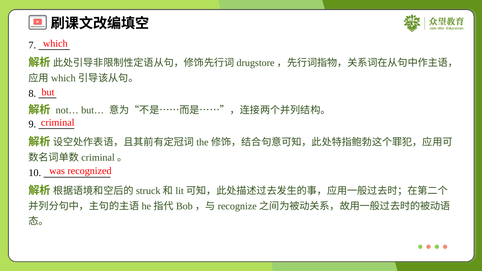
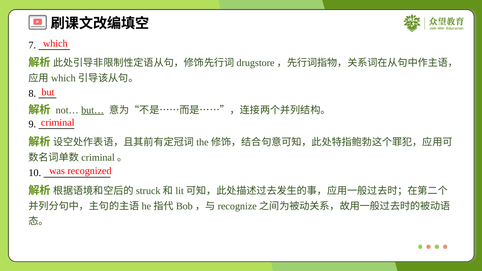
but… underline: none -> present
